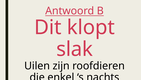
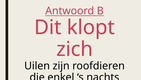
slak: slak -> zich
